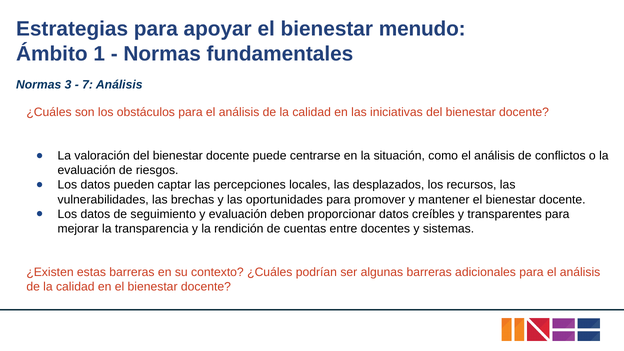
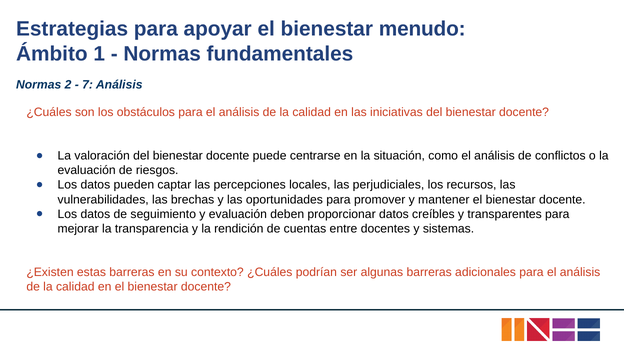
3: 3 -> 2
desplazados: desplazados -> perjudiciales
